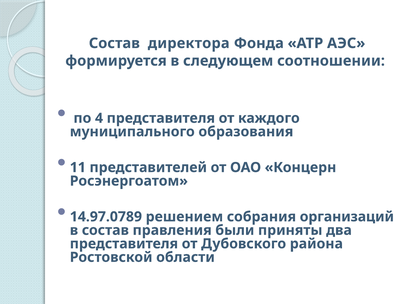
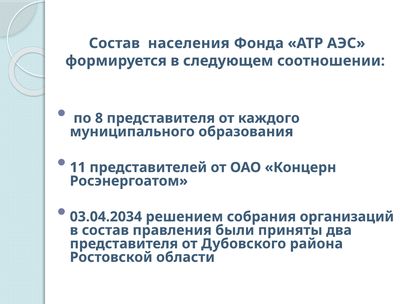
директора: директора -> населения
4: 4 -> 8
14.97.0789: 14.97.0789 -> 03.04.2034
